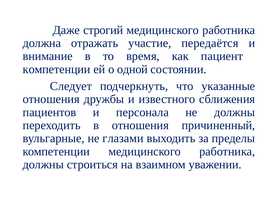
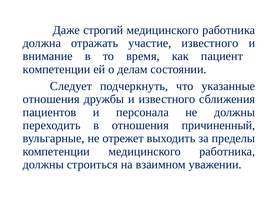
участие передаётся: передаётся -> известного
одной: одной -> делам
глазами: глазами -> отрежет
